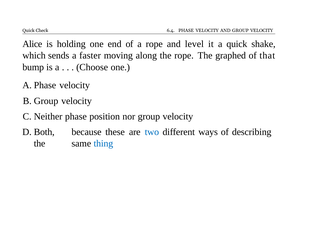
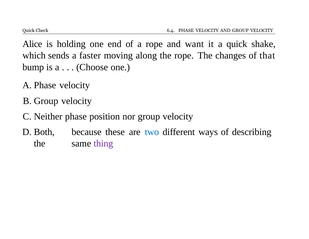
level: level -> want
graphed: graphed -> changes
thing colour: blue -> purple
